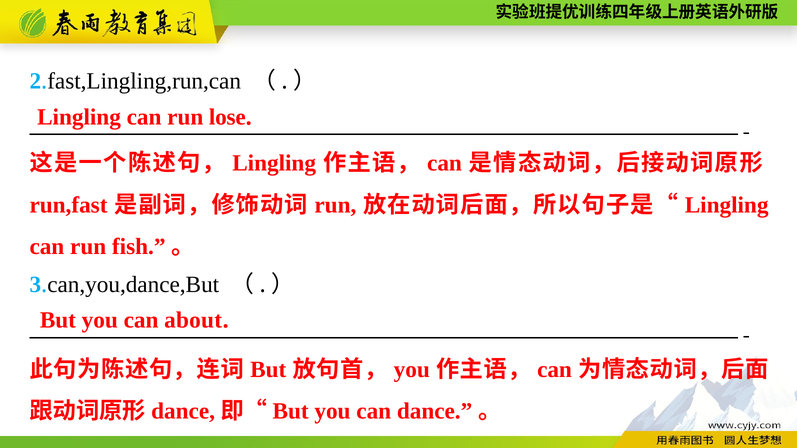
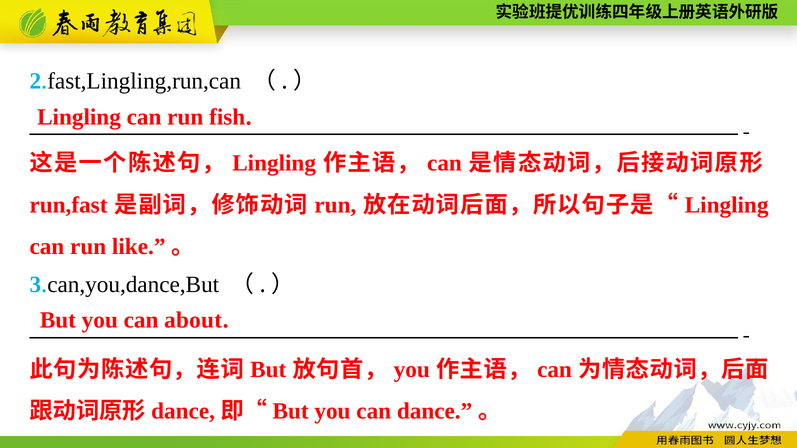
lose: lose -> fish
fish: fish -> like
